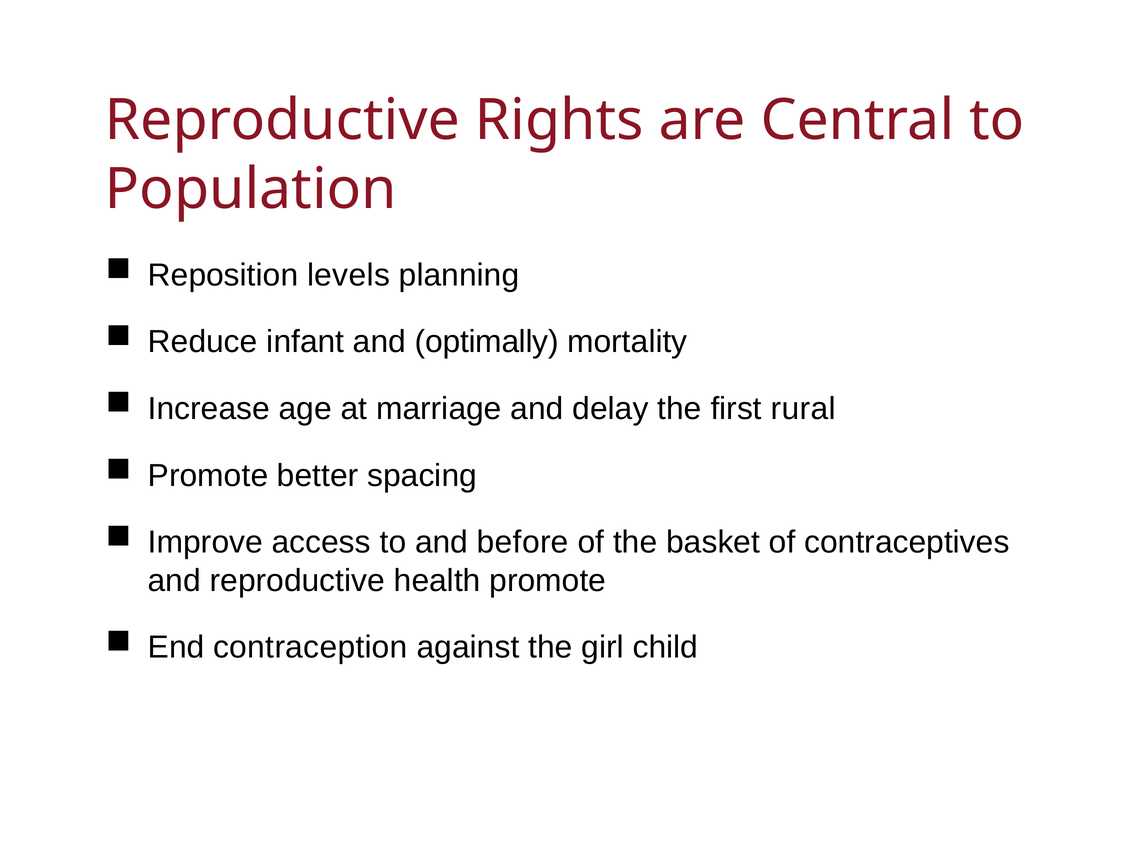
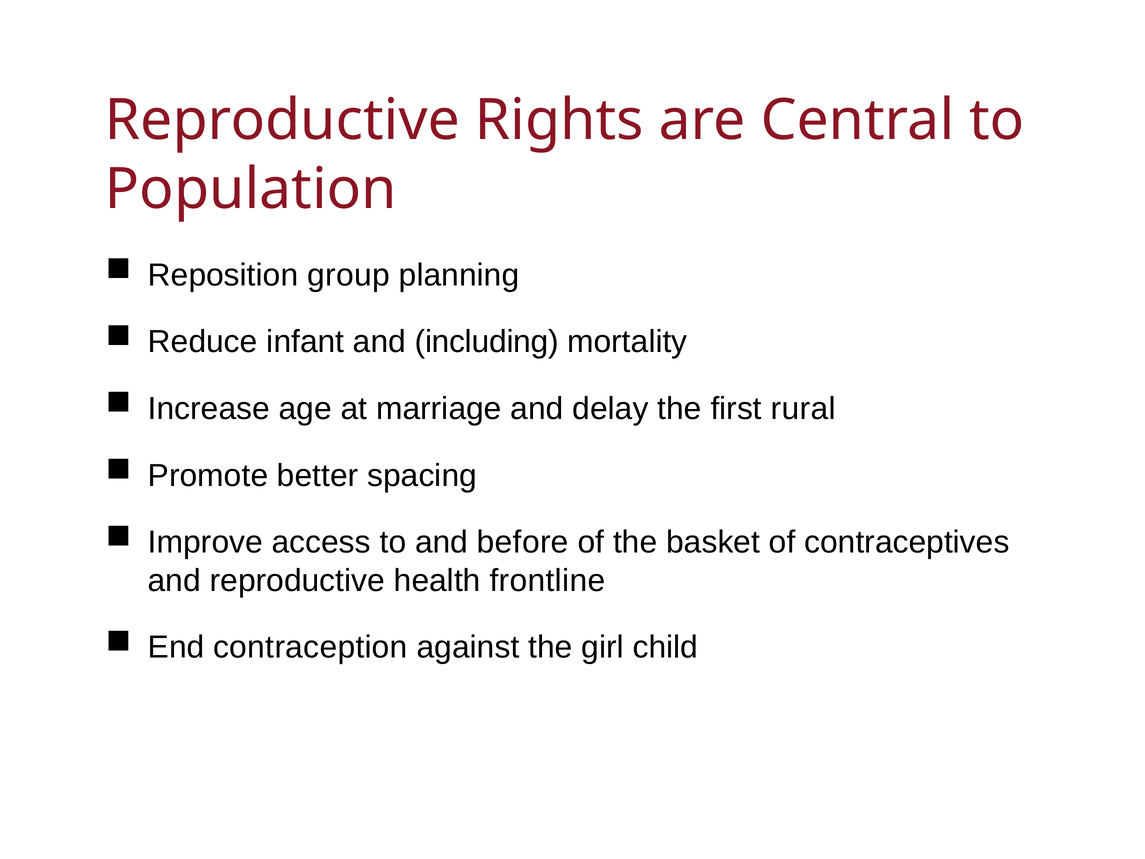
levels: levels -> group
optimally: optimally -> including
health promote: promote -> frontline
